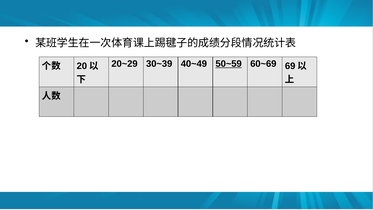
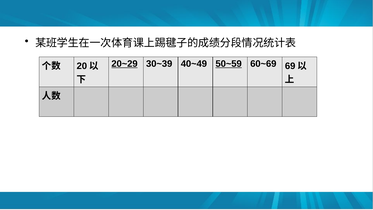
20~29 underline: none -> present
